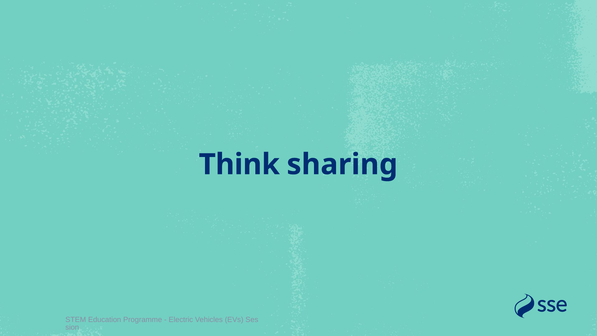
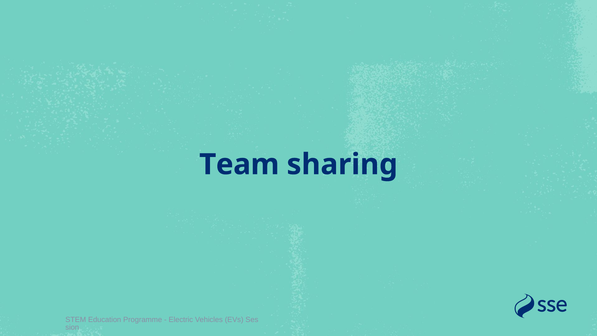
Think: Think -> Team
